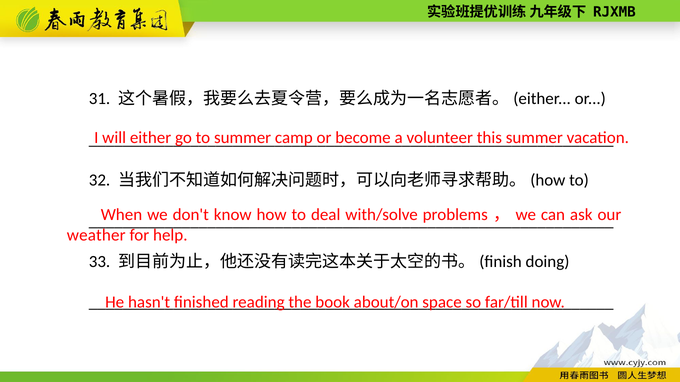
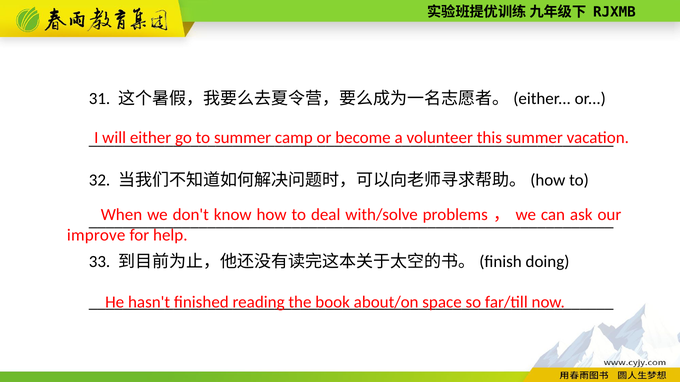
weather: weather -> improve
